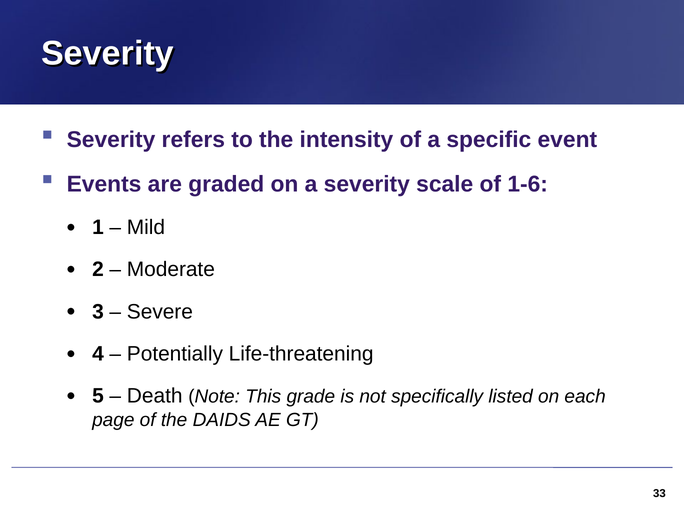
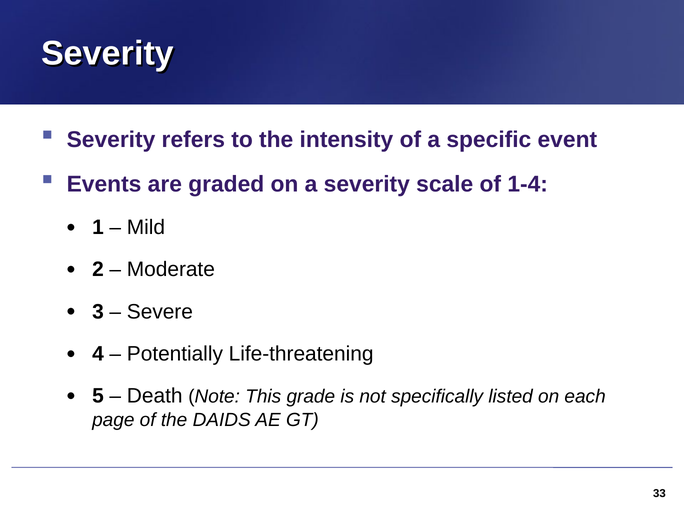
1-6: 1-6 -> 1-4
